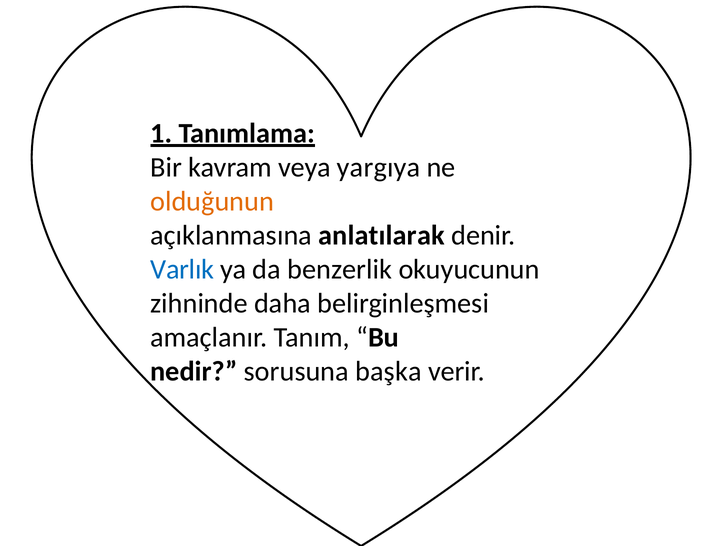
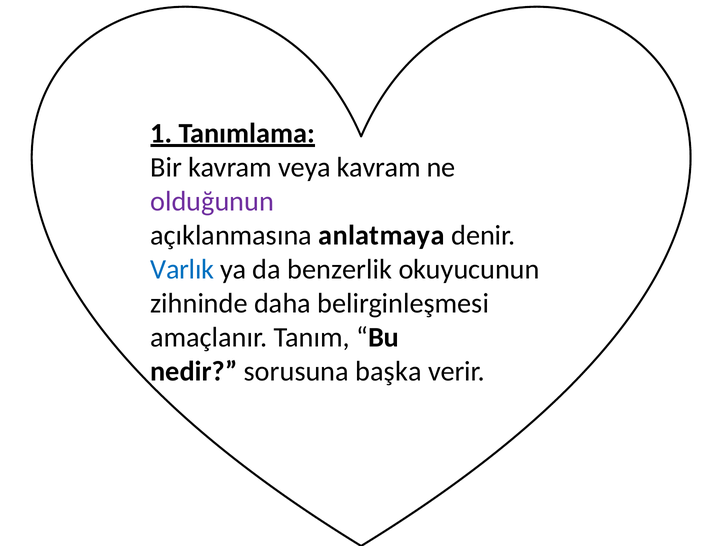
veya yargıya: yargıya -> kavram
olduğunun colour: orange -> purple
anlatılarak: anlatılarak -> anlatmaya
